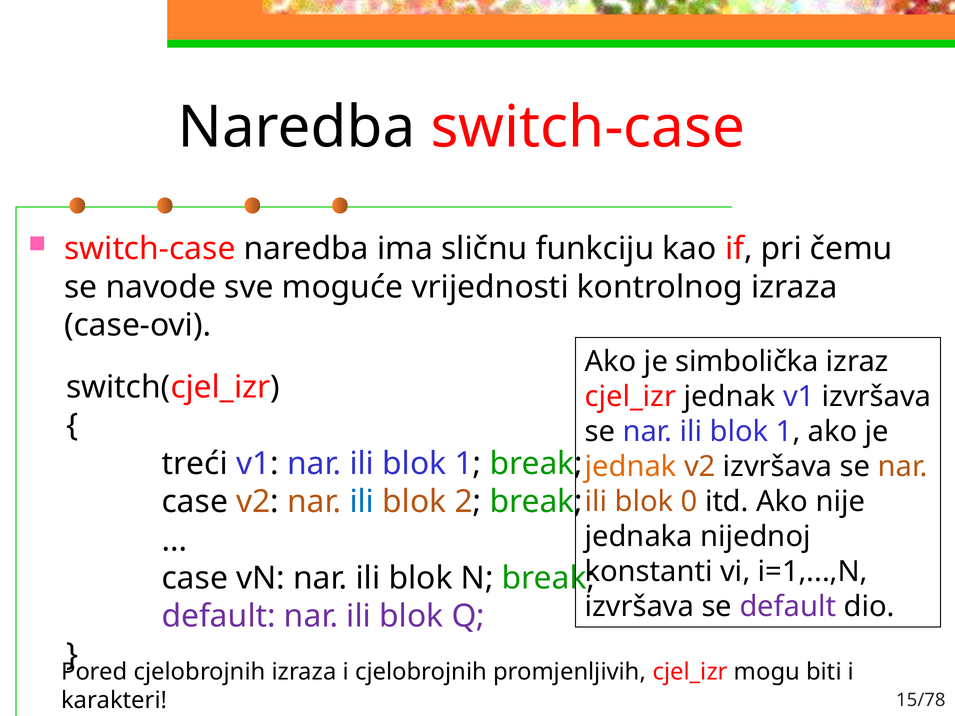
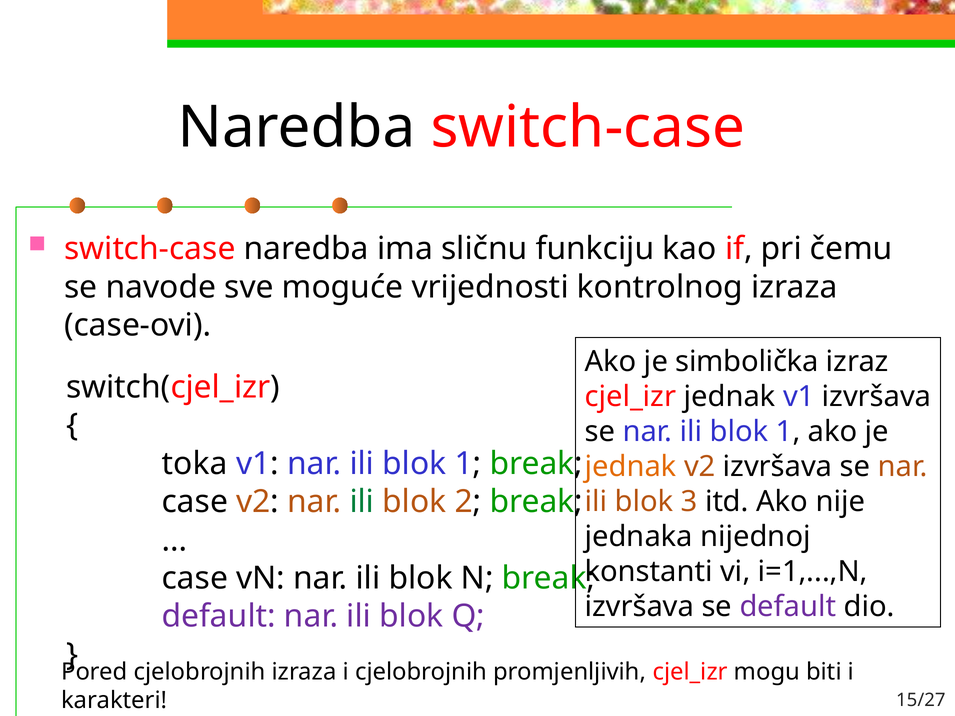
treći: treći -> toka
ili at (362, 502) colour: blue -> green
0: 0 -> 3
15/78: 15/78 -> 15/27
